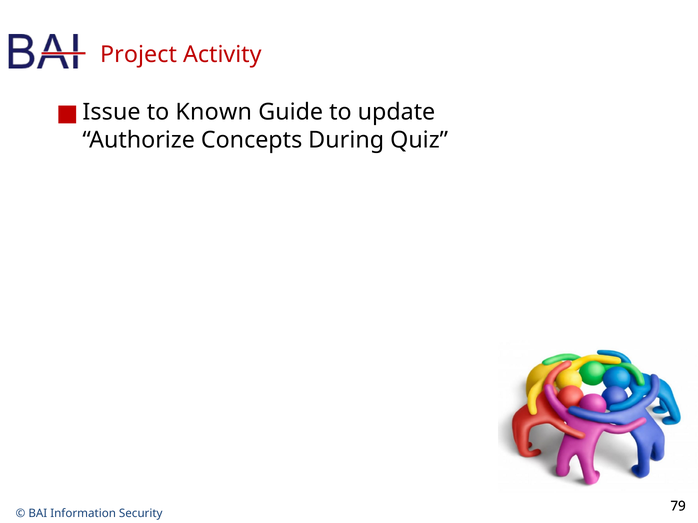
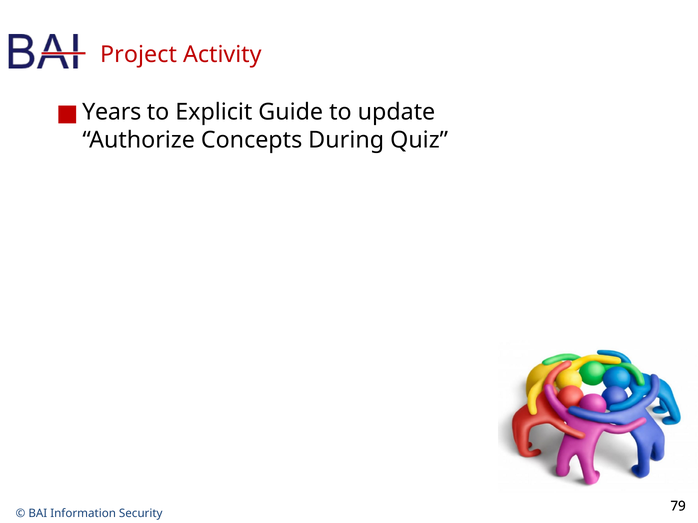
Issue: Issue -> Years
Known: Known -> Explicit
